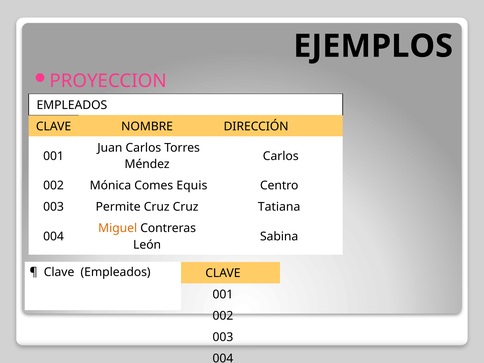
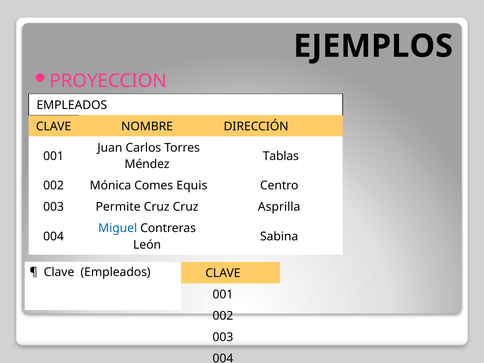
Carlos at (281, 156): Carlos -> Tablas
Tatiana: Tatiana -> Asprilla
Miguel colour: orange -> blue
